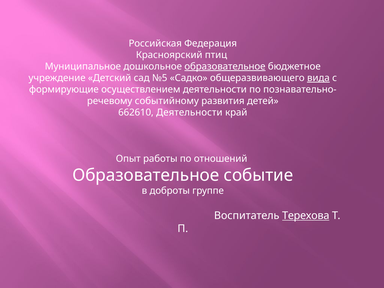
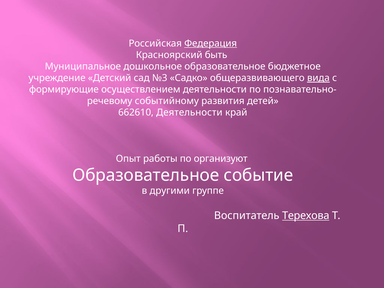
Федерация underline: none -> present
птиц: птиц -> быть
образовательное at (225, 66) underline: present -> none
№5: №5 -> №3
отношений: отношений -> организуют
доброты: доброты -> другими
